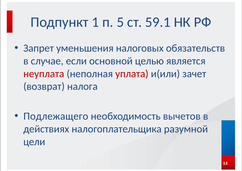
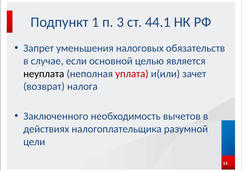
5: 5 -> 3
59.1: 59.1 -> 44.1
неуплата colour: red -> black
Подлежащего: Подлежащего -> Заключенного
